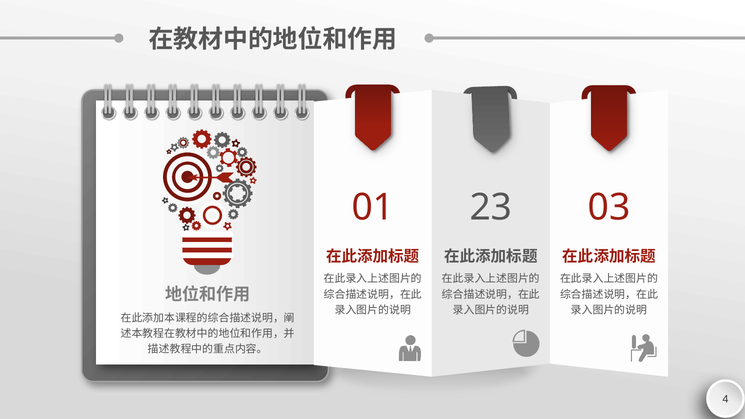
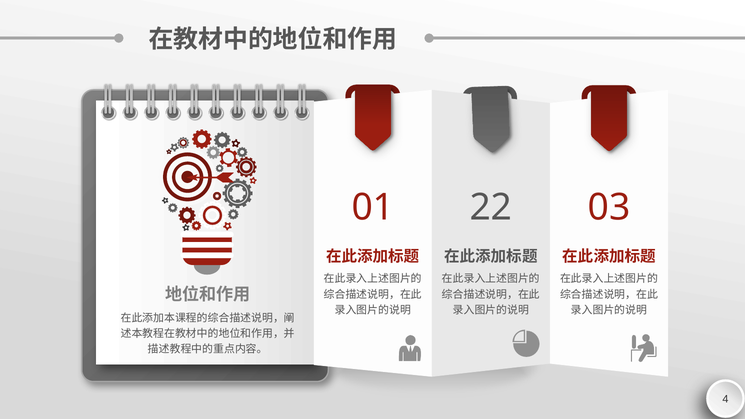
23: 23 -> 22
